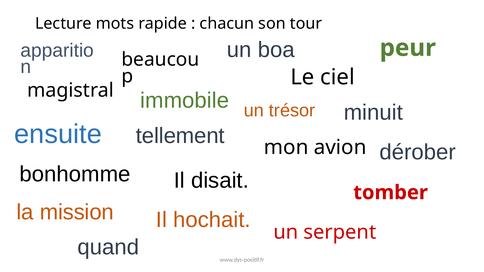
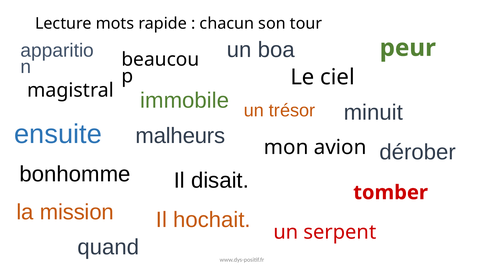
tellement: tellement -> malheurs
